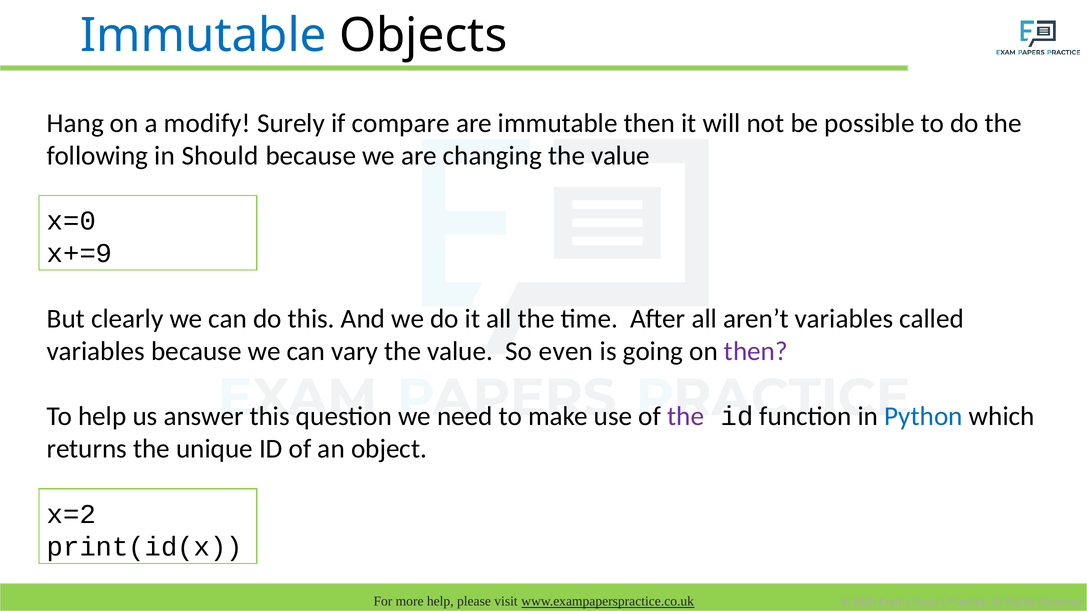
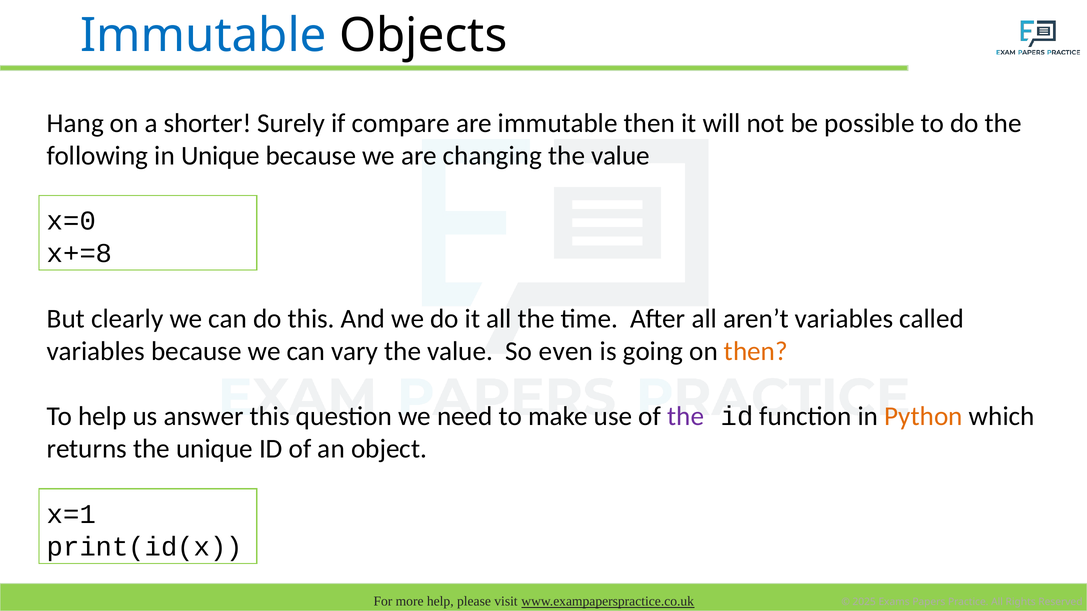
modify: modify -> shorter
in Should: Should -> Unique
x+=9: x+=9 -> x+=8
then at (756, 352) colour: purple -> orange
Python colour: blue -> orange
x=2: x=2 -> x=1
